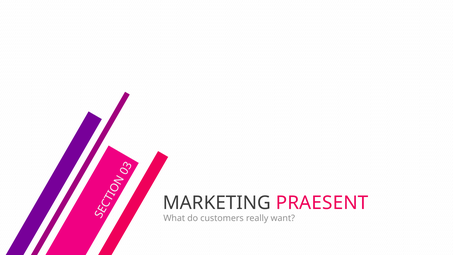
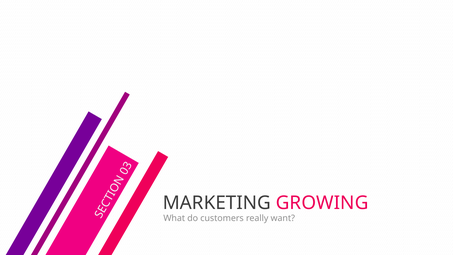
PRAESENT: PRAESENT -> GROWING
